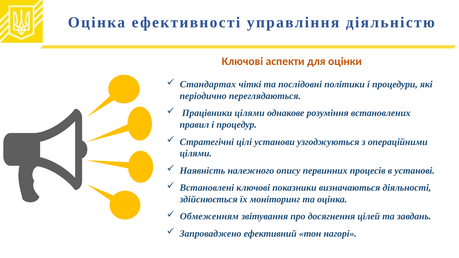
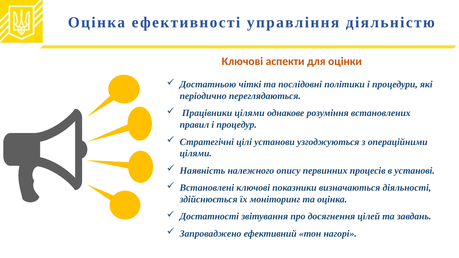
Стандартах: Стандартах -> Достатньою
Обмеженням: Обмеженням -> Достатності
